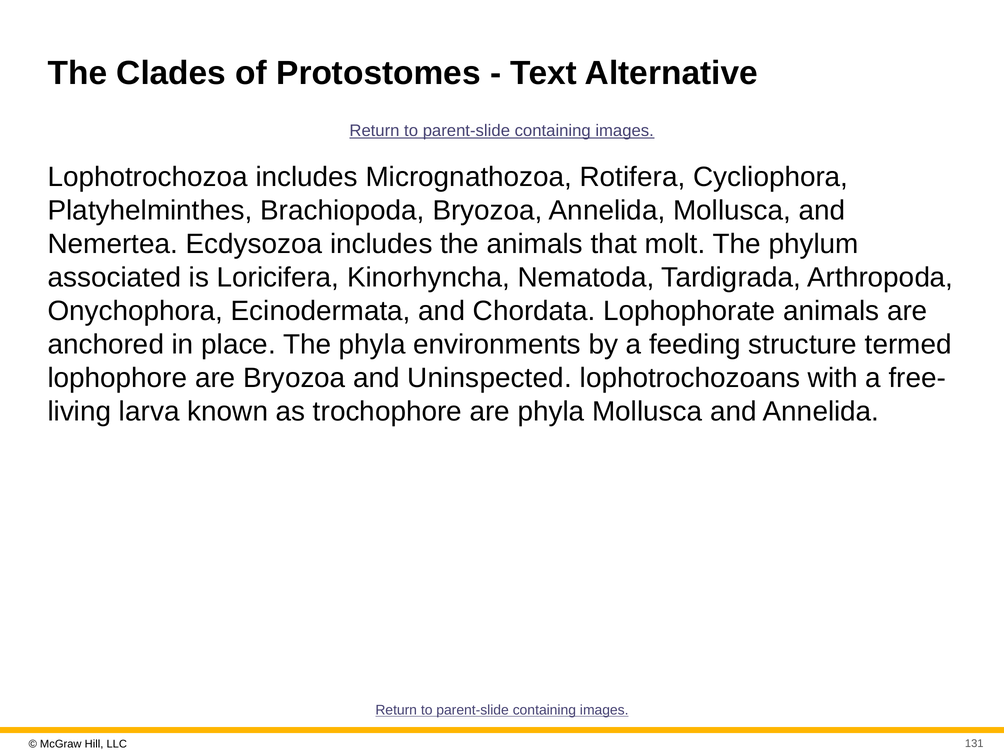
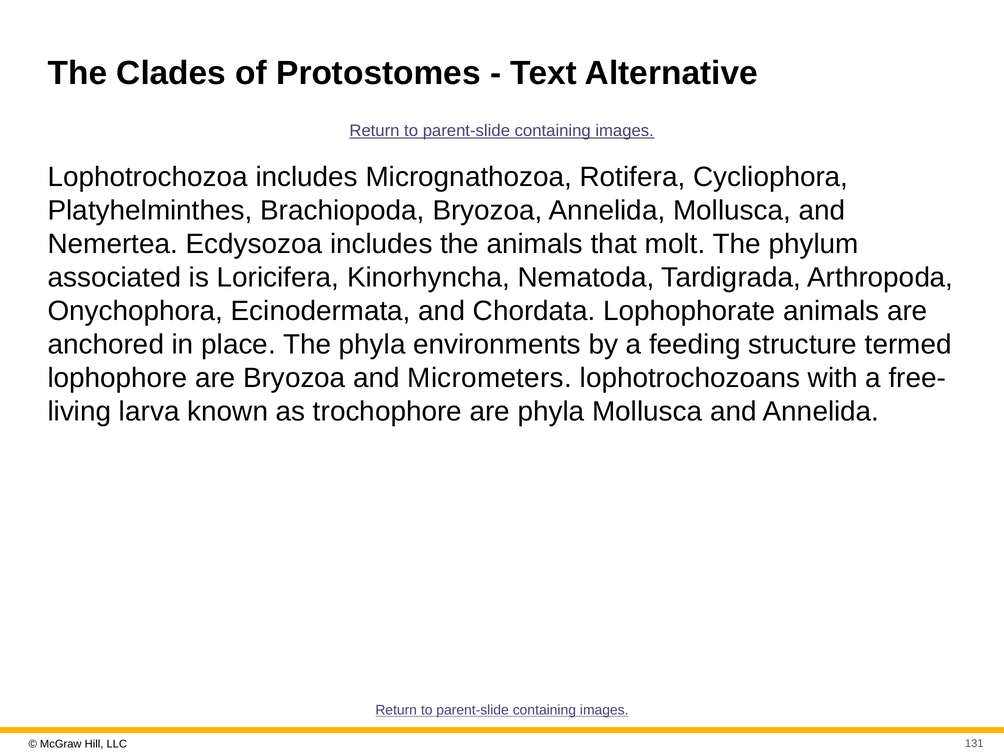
Uninspected: Uninspected -> Micrometers
